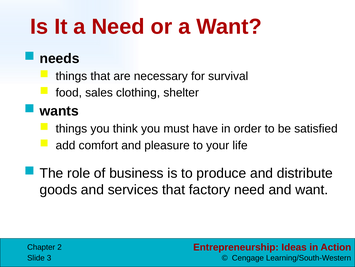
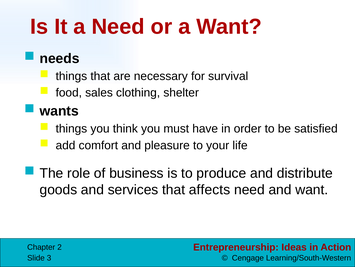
factory: factory -> affects
